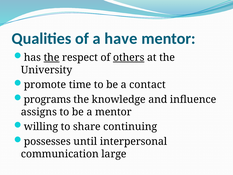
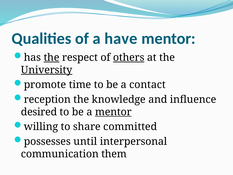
University underline: none -> present
programs: programs -> reception
assigns: assigns -> desired
mentor at (113, 112) underline: none -> present
continuing: continuing -> committed
large: large -> them
